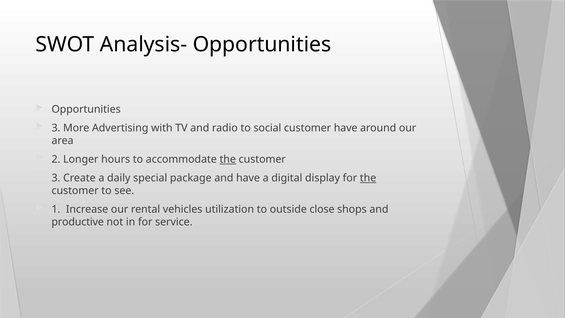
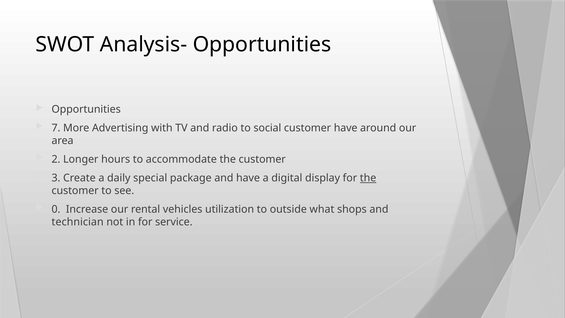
3 at (56, 128): 3 -> 7
the at (228, 159) underline: present -> none
1: 1 -> 0
close: close -> what
productive: productive -> technician
